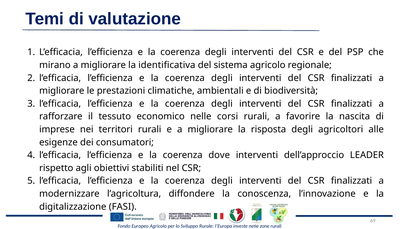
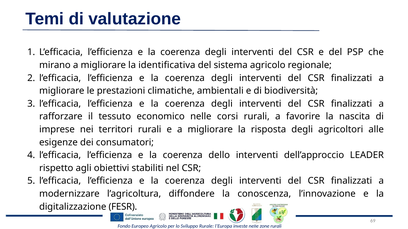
dove: dove -> dello
FASI: FASI -> FESR
